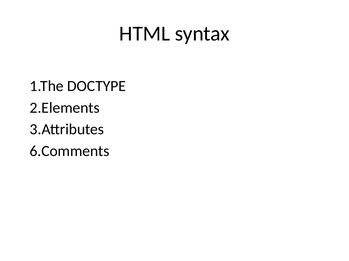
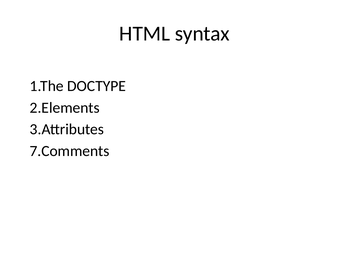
6.Comments: 6.Comments -> 7.Comments
